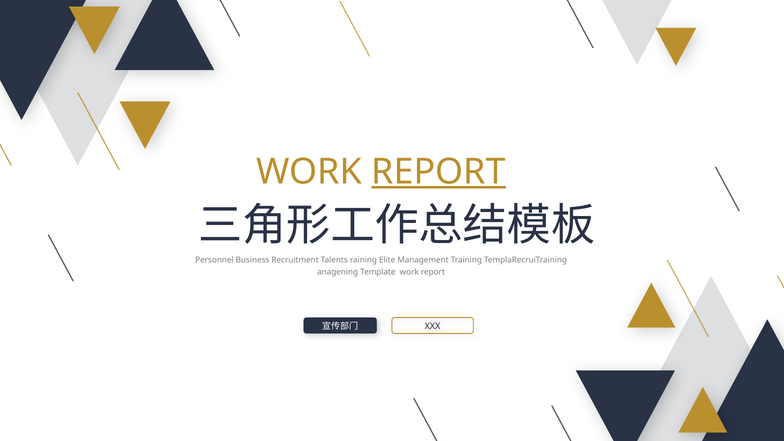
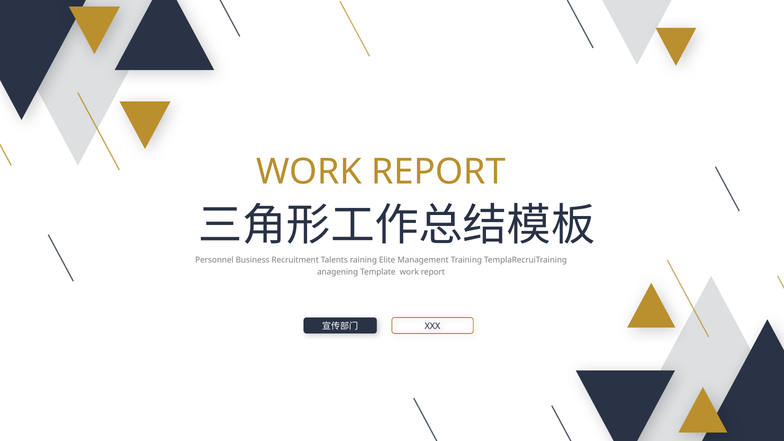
REPORT at (439, 172) underline: present -> none
